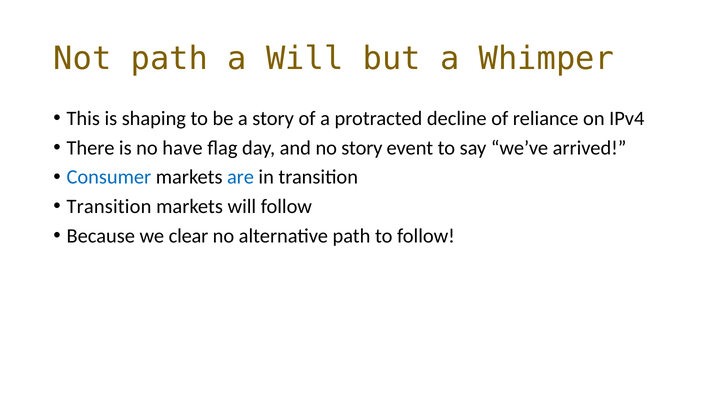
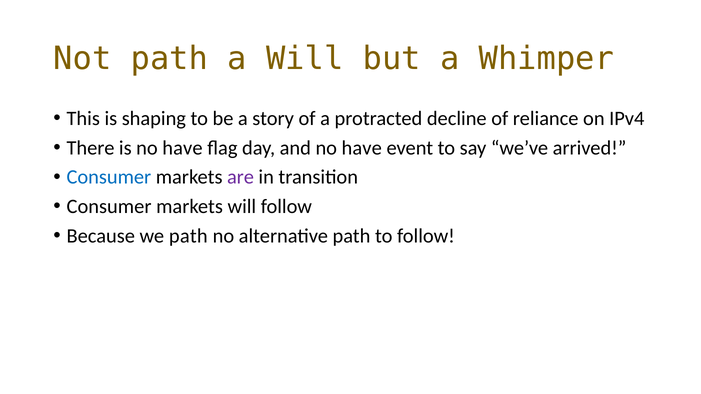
and no story: story -> have
are colour: blue -> purple
Transition at (109, 207): Transition -> Consumer
we clear: clear -> path
